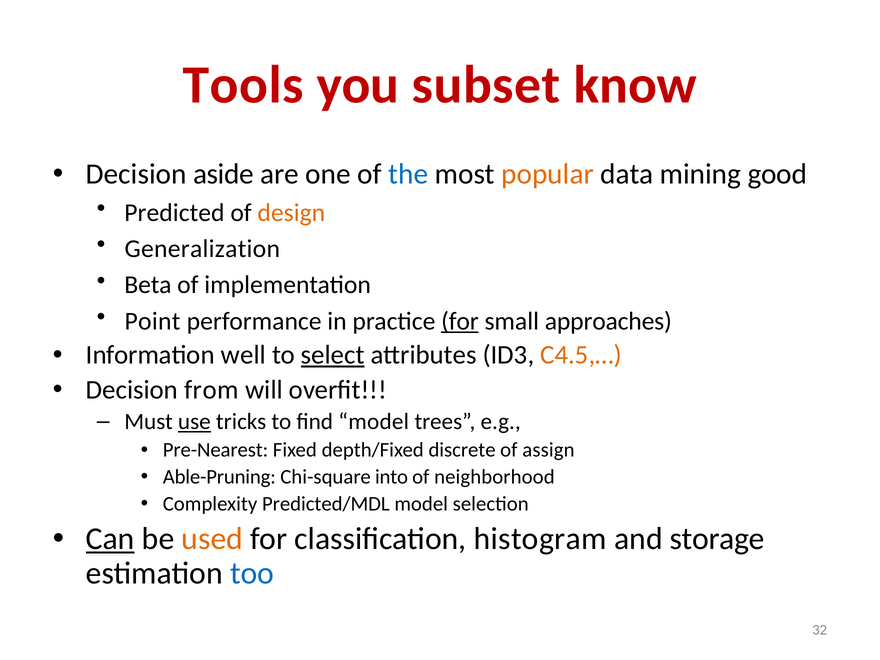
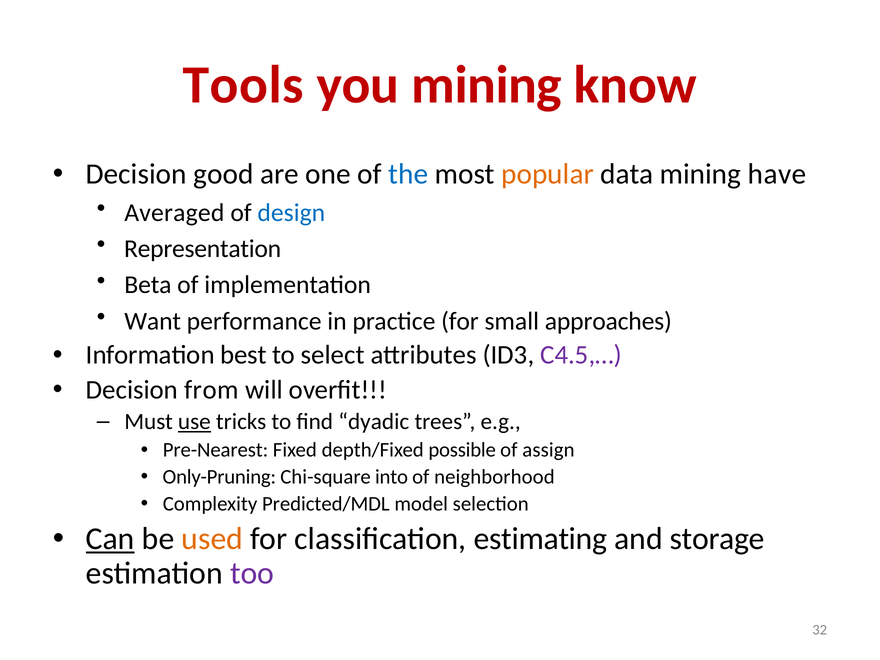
you subset: subset -> mining
aside: aside -> good
good: good -> have
Predicted: Predicted -> Averaged
design colour: orange -> blue
Generalization: Generalization -> Representation
Point: Point -> Want
for at (460, 321) underline: present -> none
well: well -> best
select underline: present -> none
C4.5,… colour: orange -> purple
find model: model -> dyadic
discrete: discrete -> possible
Able-Pruning: Able-Pruning -> Only-Pruning
histogram: histogram -> estimating
too colour: blue -> purple
